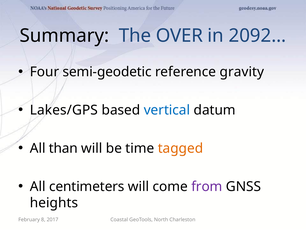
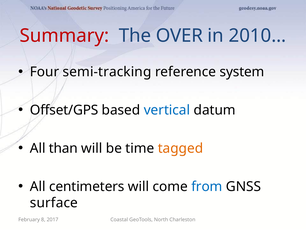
Summary colour: black -> red
2092…: 2092… -> 2010…
semi-geodetic: semi-geodetic -> semi-tracking
gravity: gravity -> system
Lakes/GPS: Lakes/GPS -> Offset/GPS
from colour: purple -> blue
heights: heights -> surface
